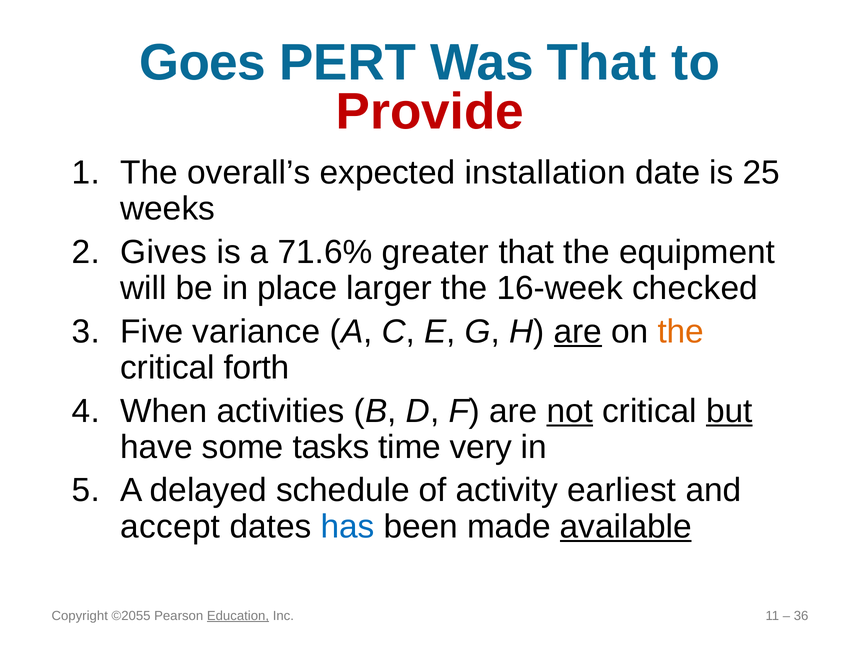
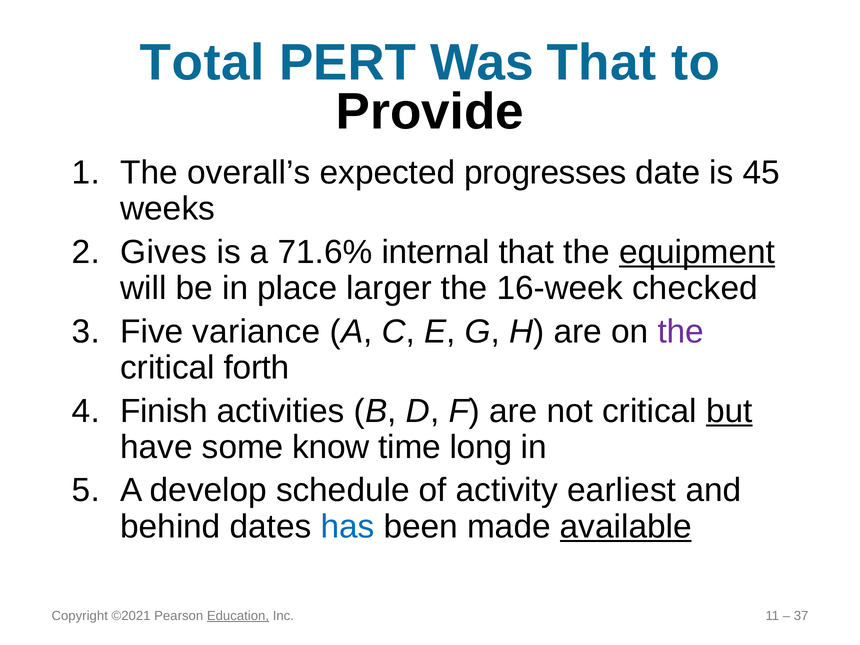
Goes: Goes -> Total
Provide colour: red -> black
installation: installation -> progresses
25: 25 -> 45
greater: greater -> internal
equipment underline: none -> present
are at (578, 332) underline: present -> none
the at (681, 332) colour: orange -> purple
When: When -> Finish
not underline: present -> none
tasks: tasks -> know
very: very -> long
delayed: delayed -> develop
accept: accept -> behind
©2055: ©2055 -> ©2021
36: 36 -> 37
